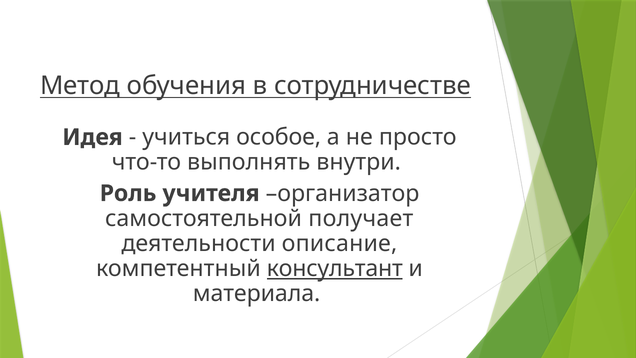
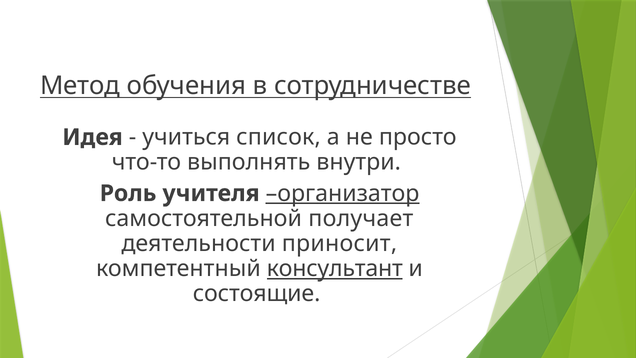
особое: особое -> список
организатор underline: none -> present
описание: описание -> приносит
материала: материала -> состоящие
